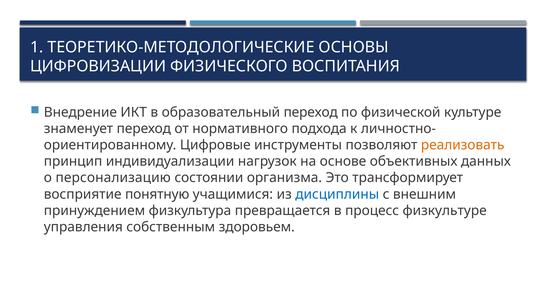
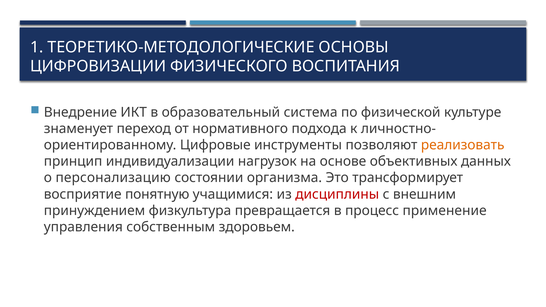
образовательный переход: переход -> система
дисциплины colour: blue -> red
физкультуре: физкультуре -> применение
